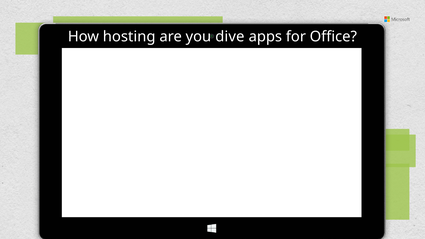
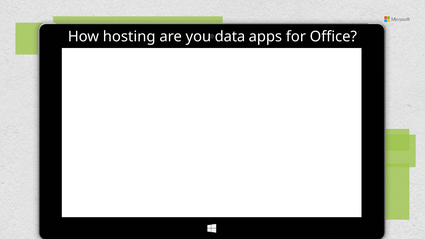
dive: dive -> data
